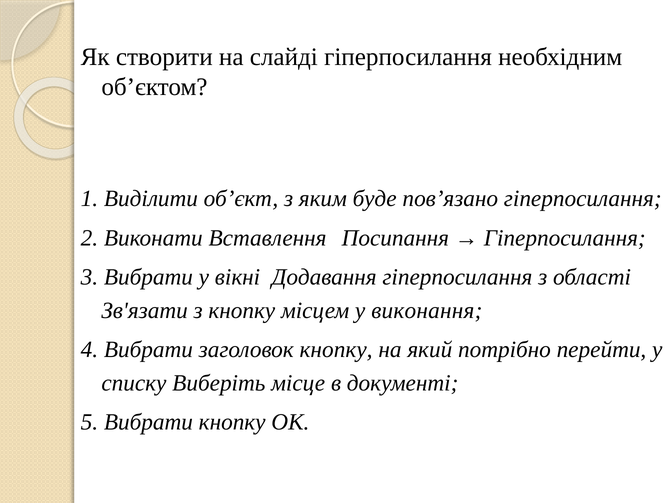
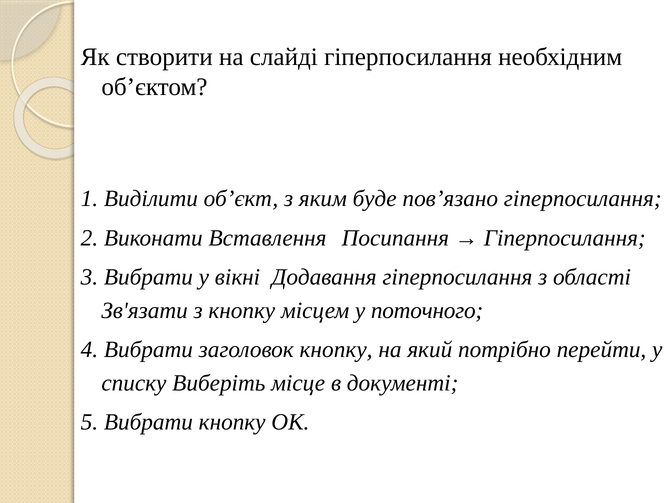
виконання: виконання -> поточного
